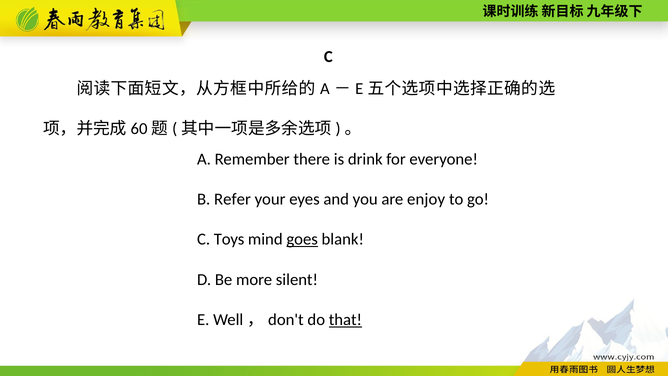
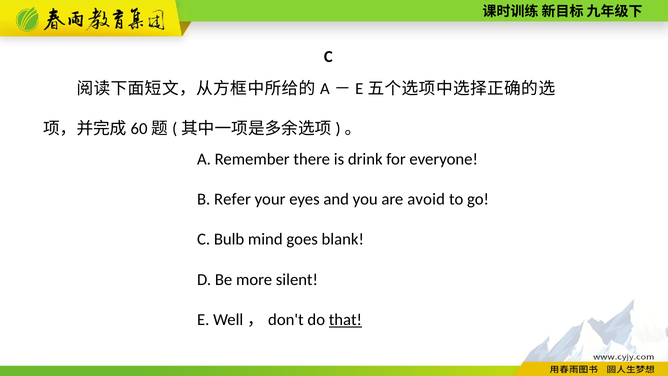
enjoy: enjoy -> avoid
Toys: Toys -> Bulb
goes underline: present -> none
